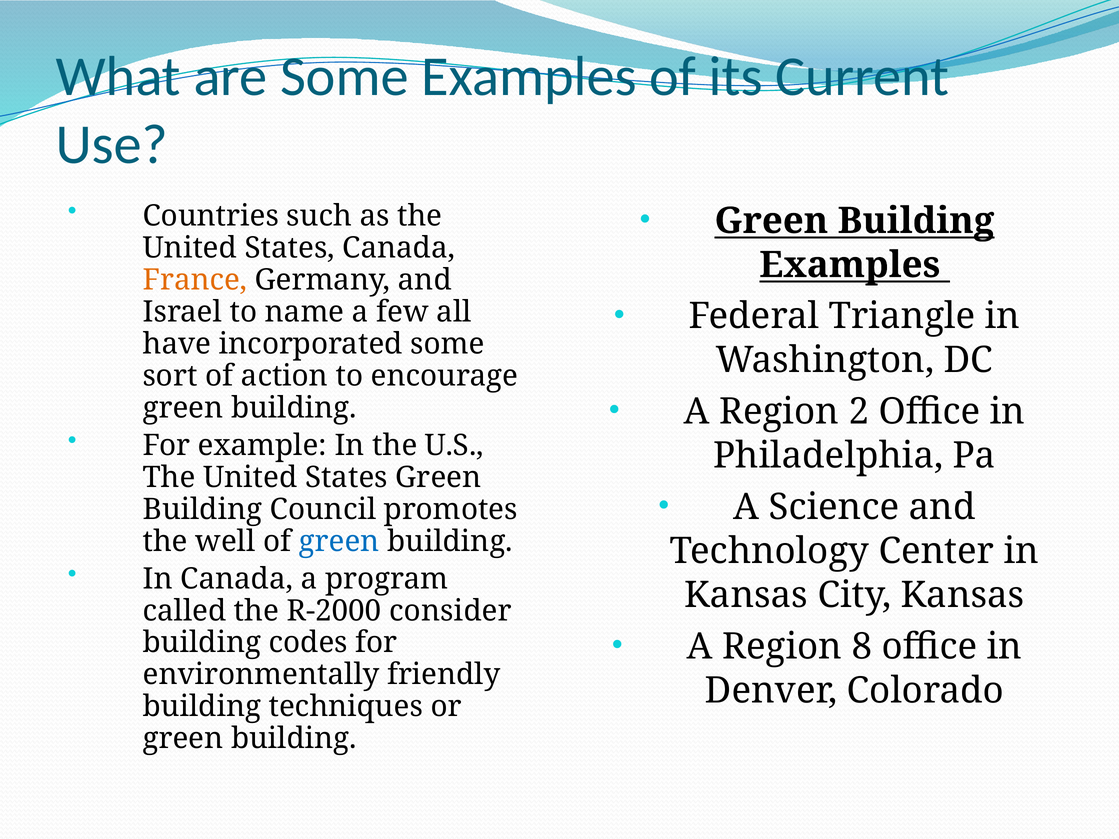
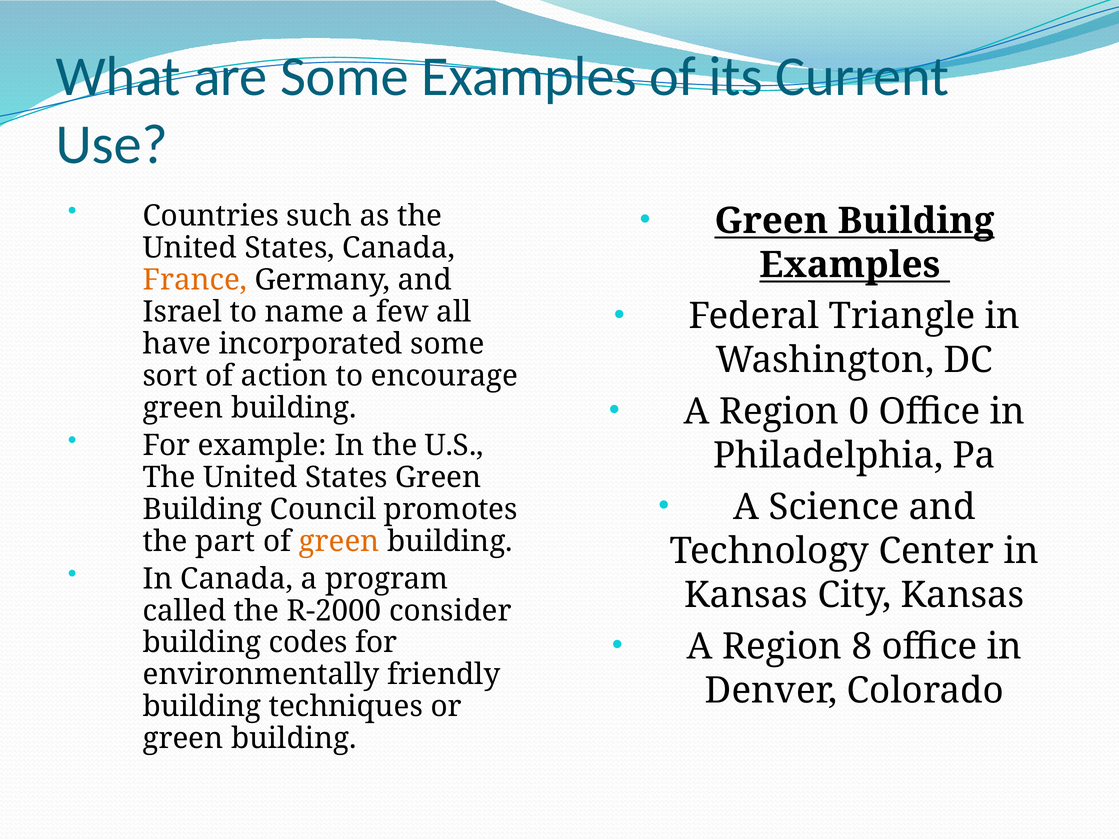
2: 2 -> 0
well: well -> part
green at (339, 541) colour: blue -> orange
